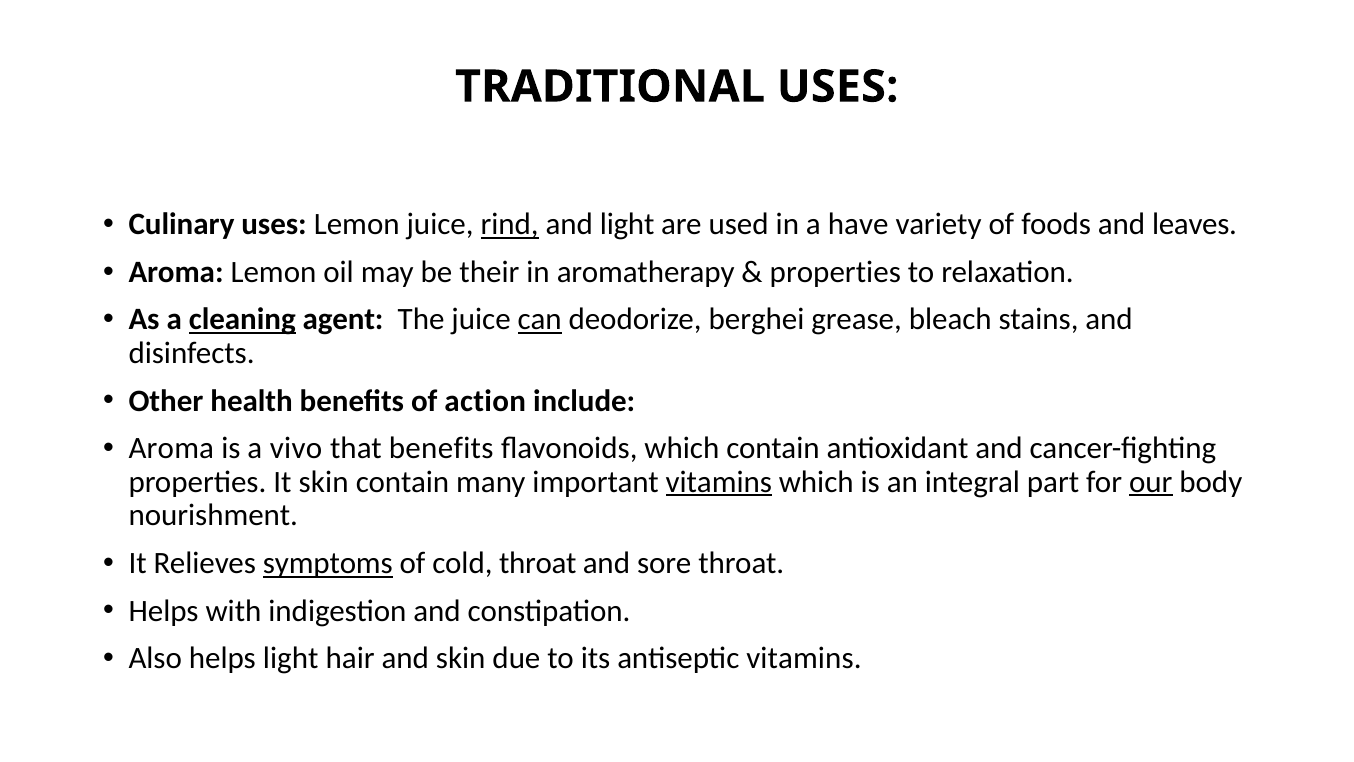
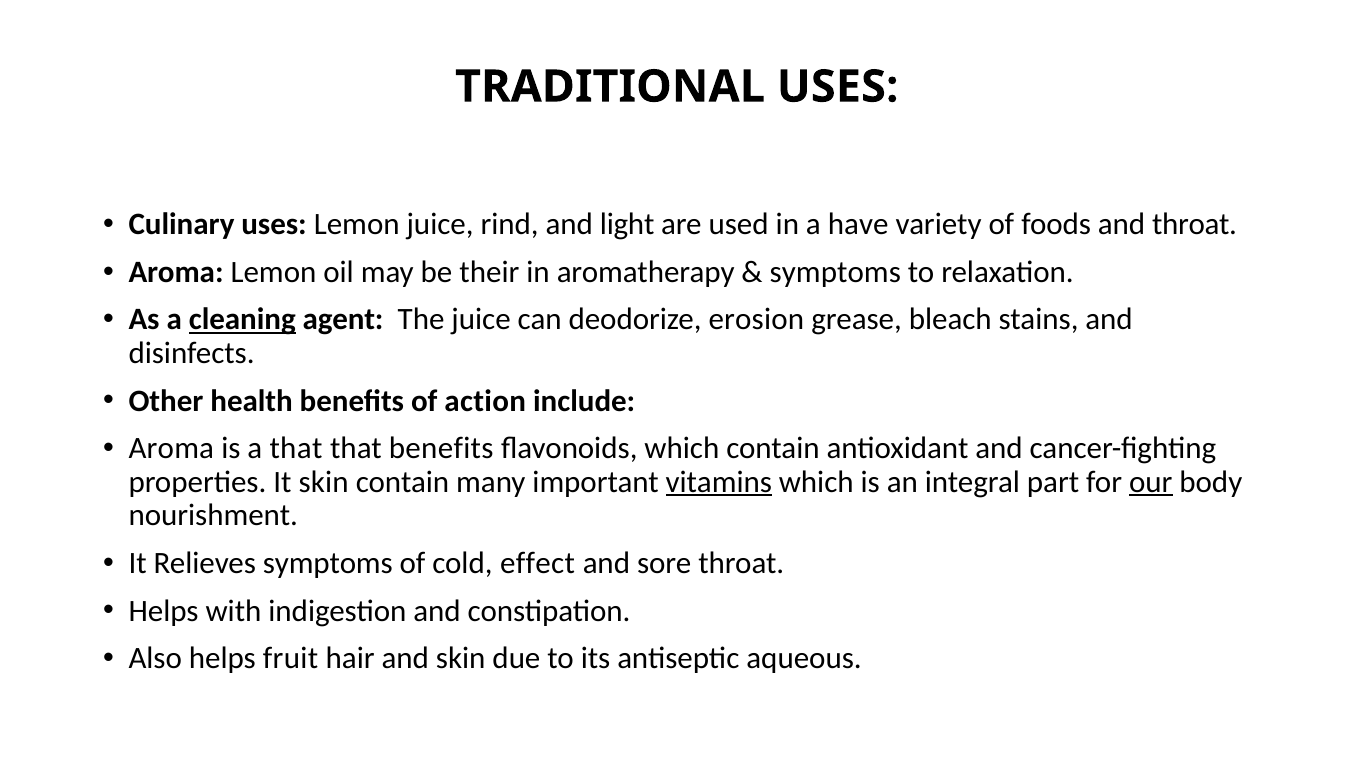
rind underline: present -> none
and leaves: leaves -> throat
properties at (835, 272): properties -> symptoms
can underline: present -> none
berghei: berghei -> erosion
a vivo: vivo -> that
symptoms at (328, 563) underline: present -> none
cold throat: throat -> effect
helps light: light -> fruit
antiseptic vitamins: vitamins -> aqueous
